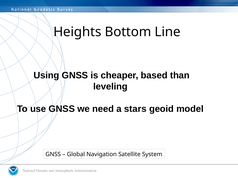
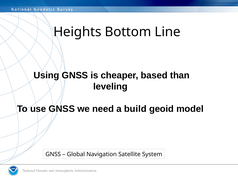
stars: stars -> build
